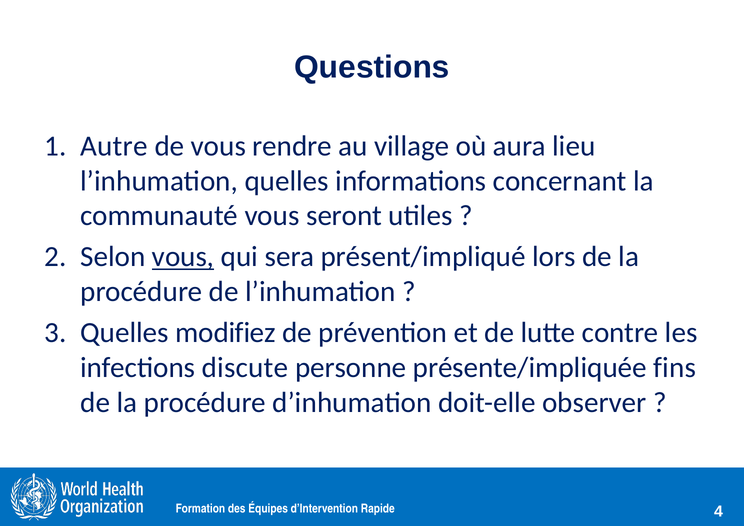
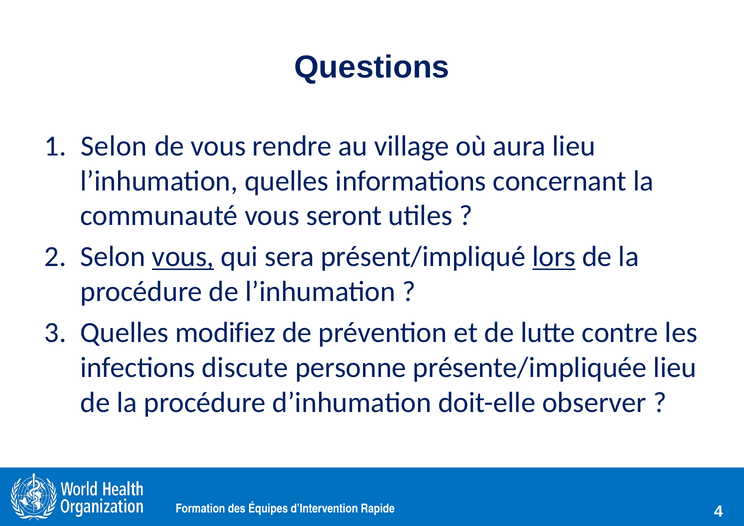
Autre at (114, 146): Autre -> Selon
lors underline: none -> present
présente/impliquée fins: fins -> lieu
